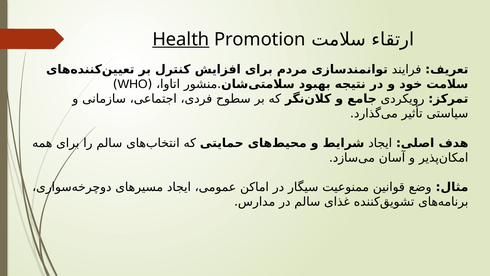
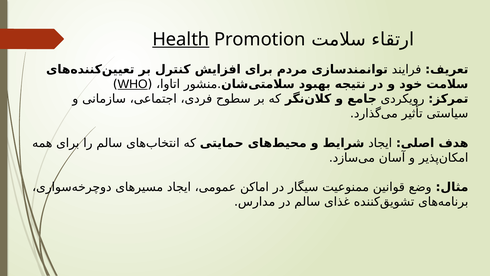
WHO underline: none -> present
